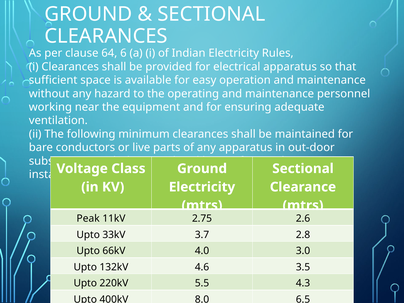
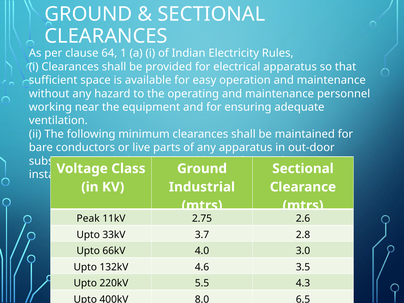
6: 6 -> 1
Electricity at (202, 187): Electricity -> Industrial
